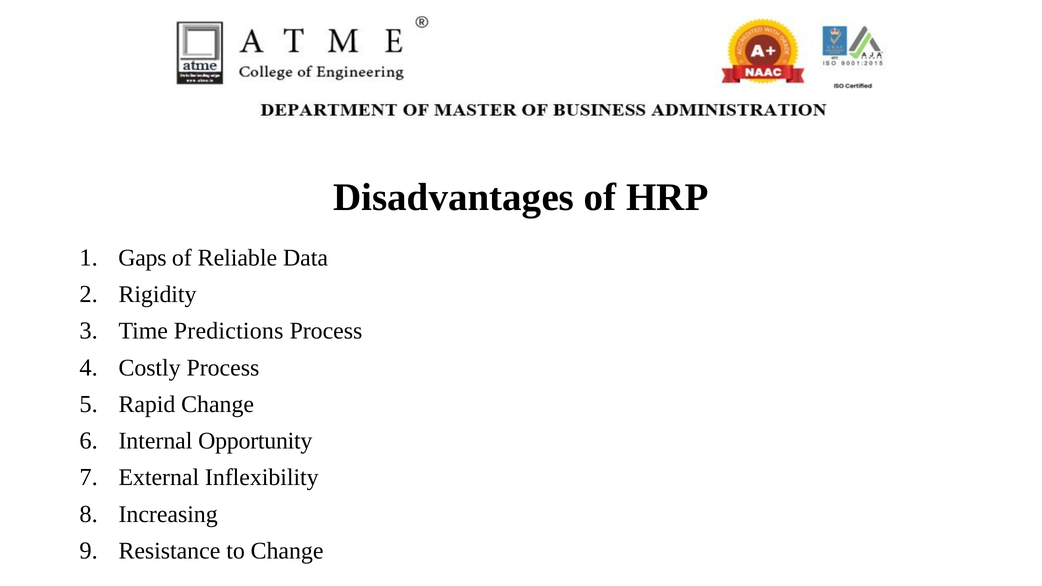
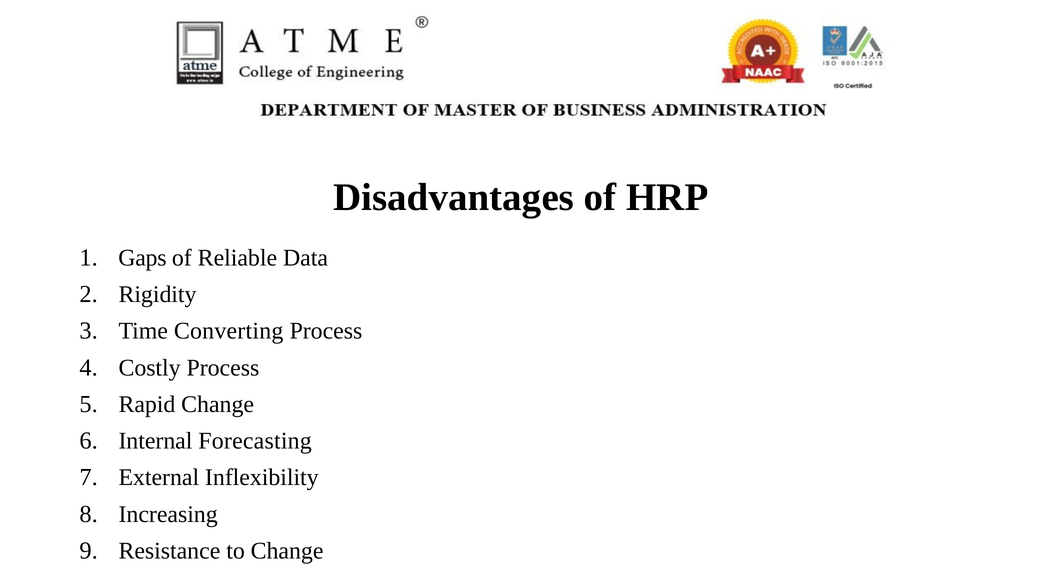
Predictions: Predictions -> Converting
Opportunity: Opportunity -> Forecasting
